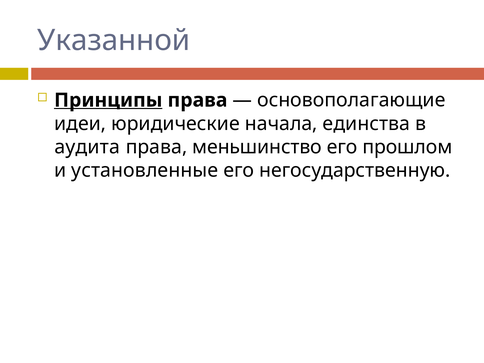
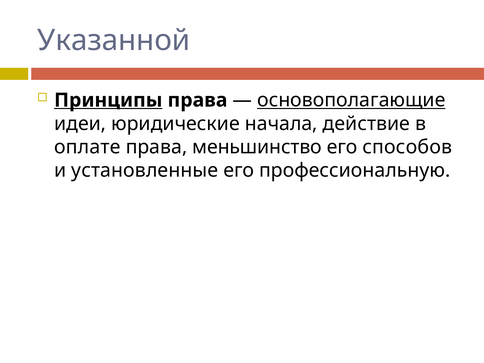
основополагающие underline: none -> present
единства: единства -> действие
аудита: аудита -> оплате
прошлом: прошлом -> способов
негосударственную: негосударственную -> профессиональную
